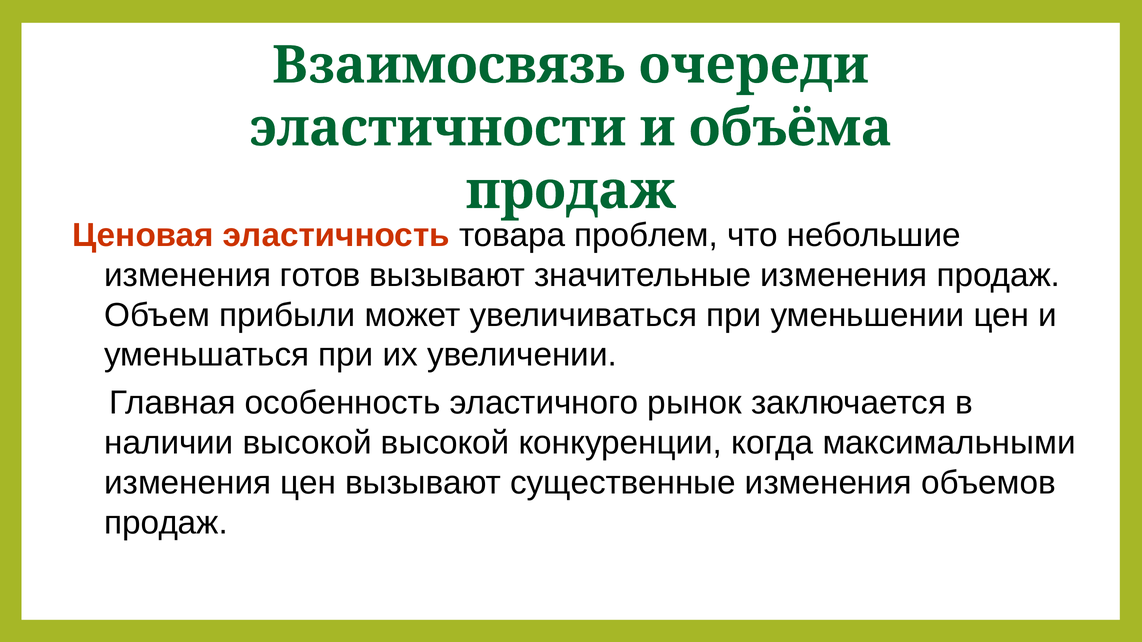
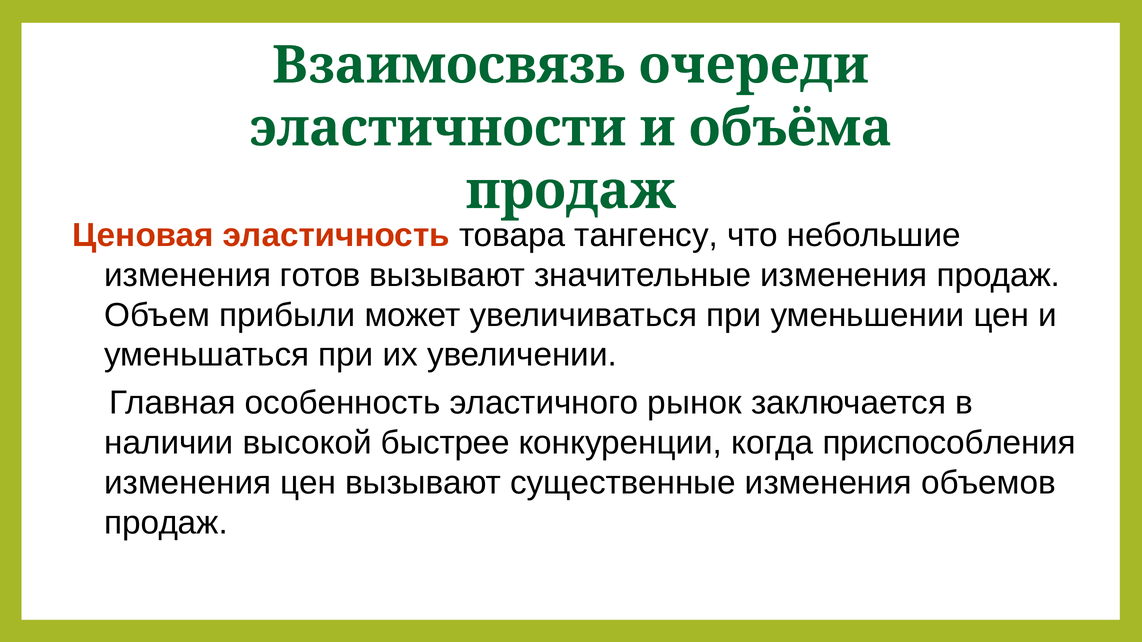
проблем: проблем -> тангенсу
высокой высокой: высокой -> быстрее
максимальными: максимальными -> приспособления
